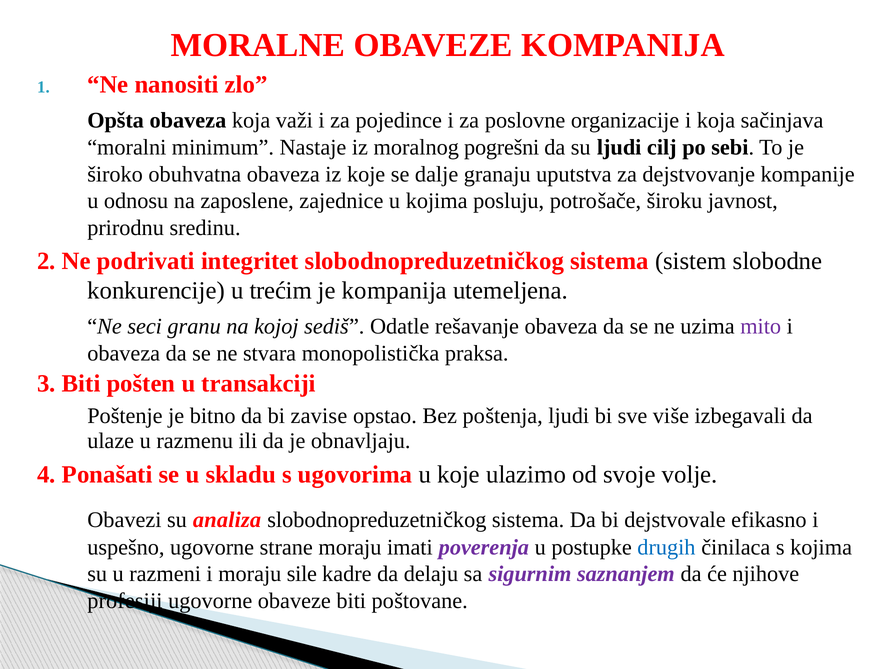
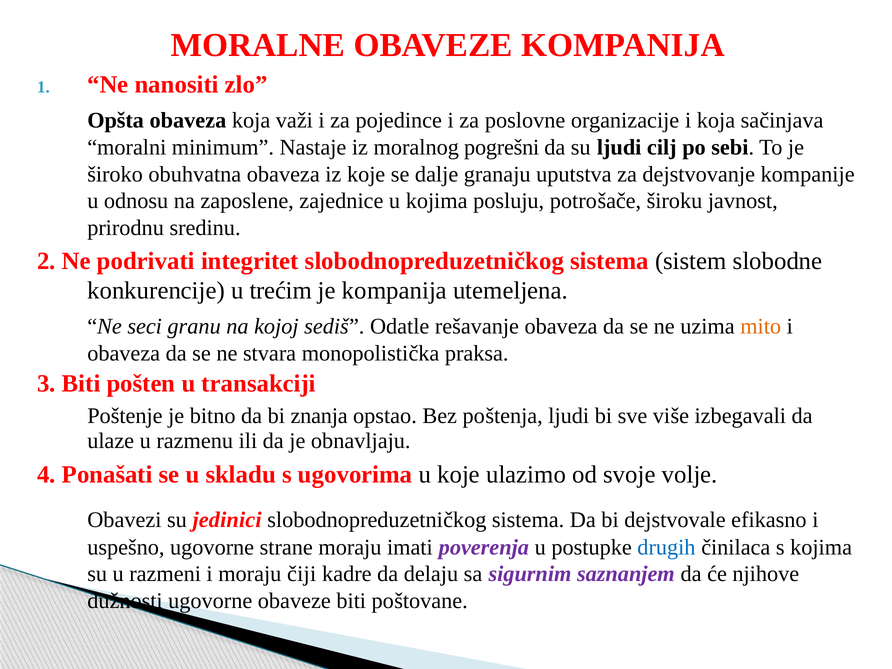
mito colour: purple -> orange
zavise: zavise -> znanja
analiza: analiza -> jedinici
sile: sile -> čiji
profesiji: profesiji -> dužnosti
